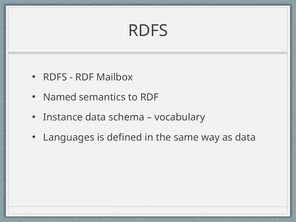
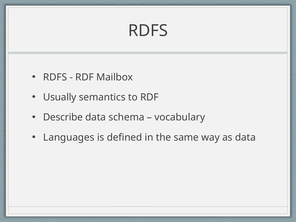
Named: Named -> Usually
Instance: Instance -> Describe
